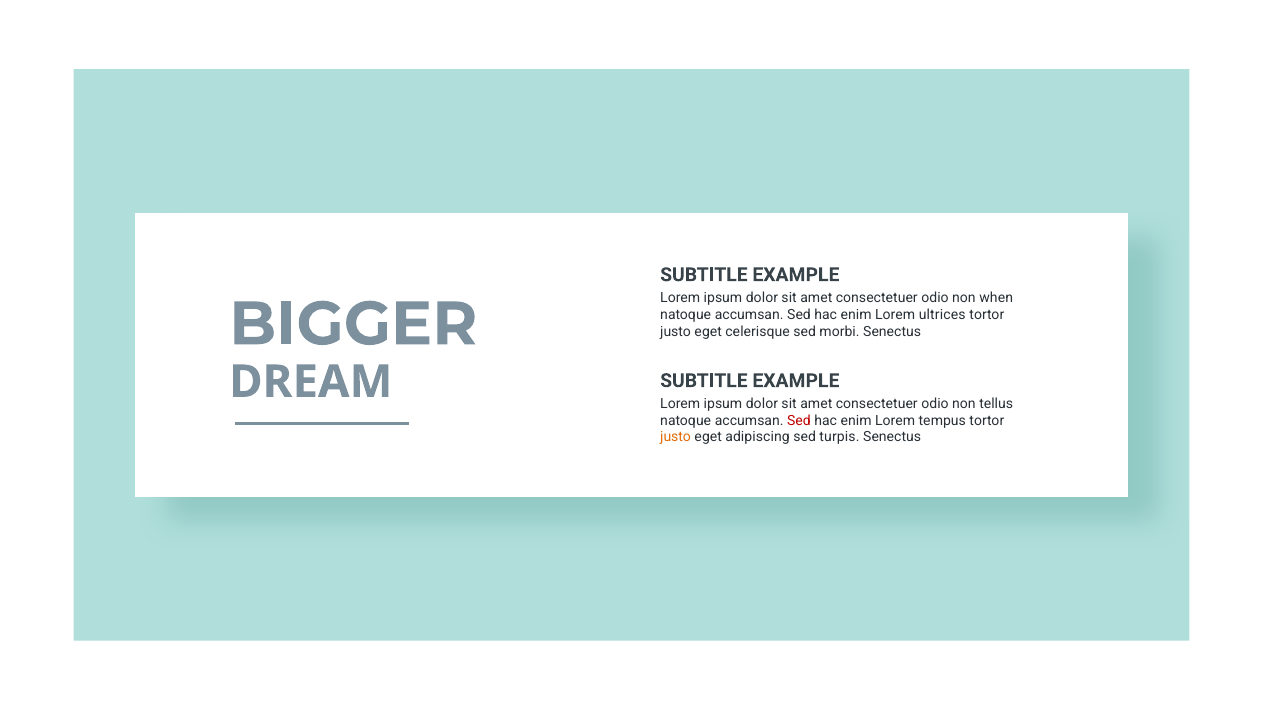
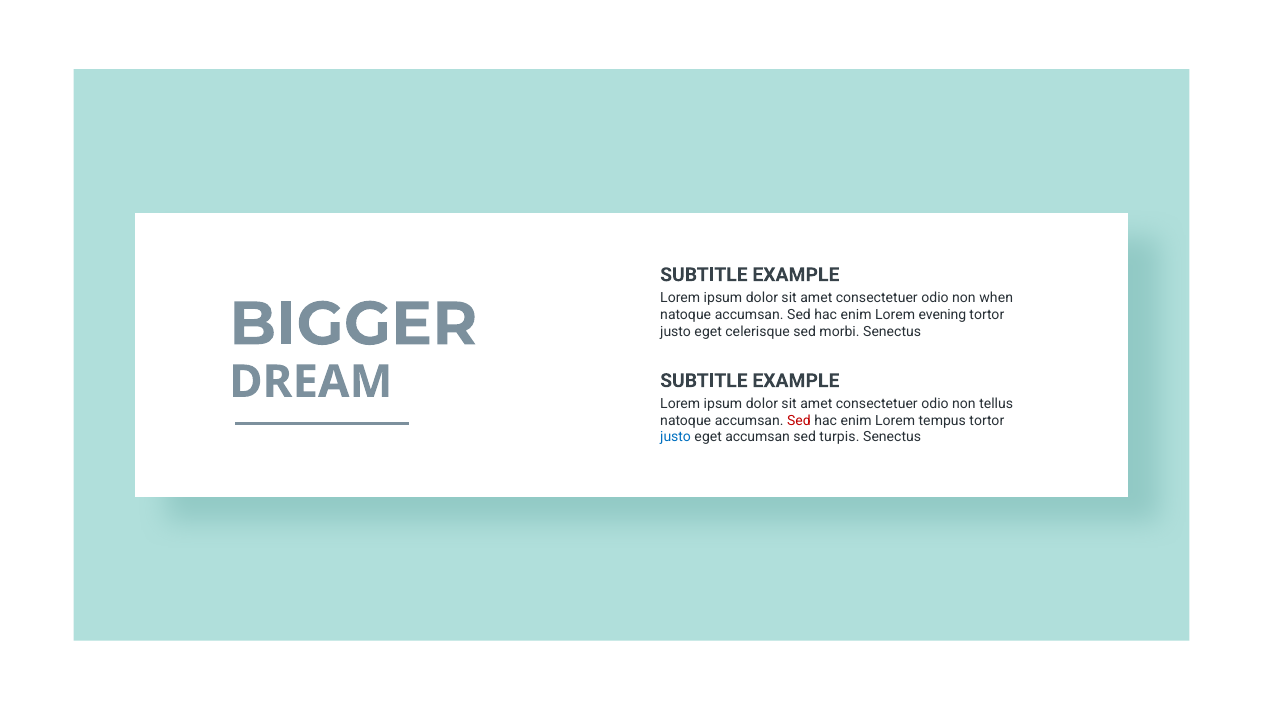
ultrices: ultrices -> evening
justo at (676, 438) colour: orange -> blue
eget adipiscing: adipiscing -> accumsan
